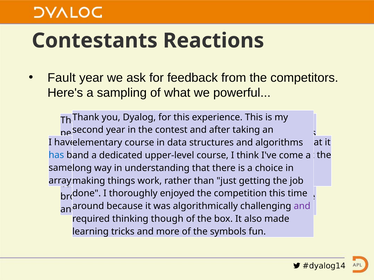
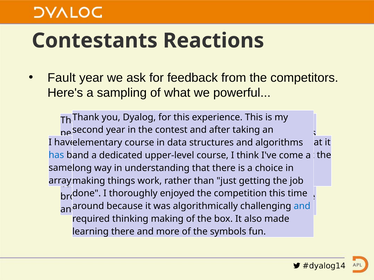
and at (302, 206) colour: purple -> blue
thinking though: though -> making
learning tricks: tricks -> there
